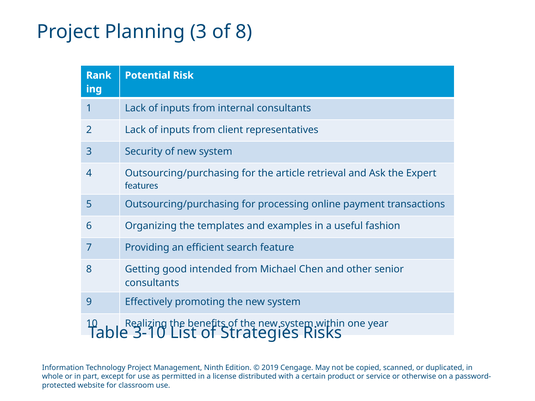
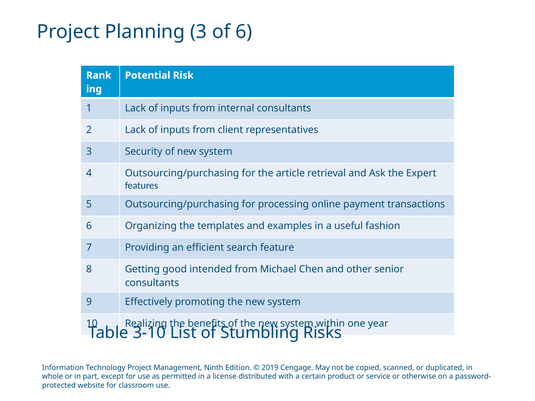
of 8: 8 -> 6
Strategies: Strategies -> Stumbling
